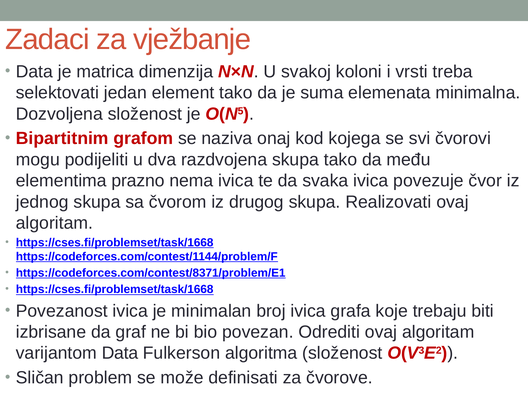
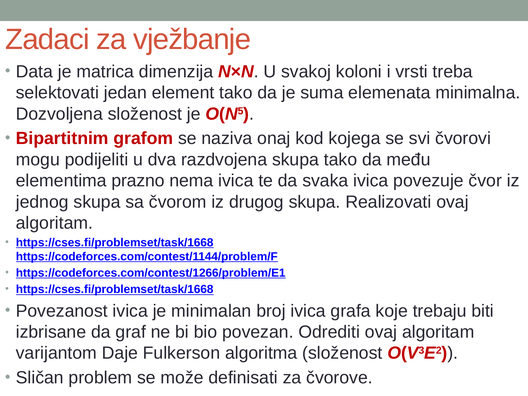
https://codeforces.com/contest/8371/problem/E1: https://codeforces.com/contest/8371/problem/E1 -> https://codeforces.com/contest/1266/problem/E1
varijantom Data: Data -> Daje
